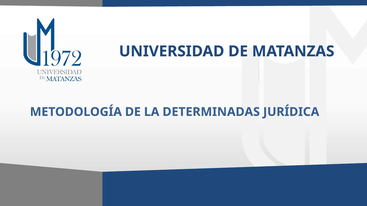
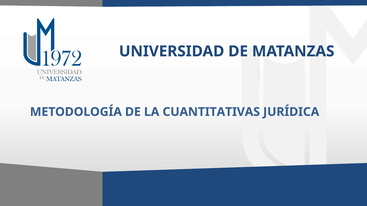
DETERMINADAS: DETERMINADAS -> CUANTITATIVAS
